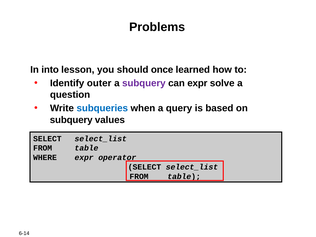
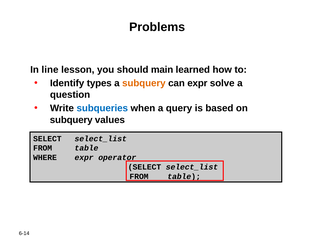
into: into -> line
once: once -> main
outer: outer -> types
subquery at (144, 83) colour: purple -> orange
